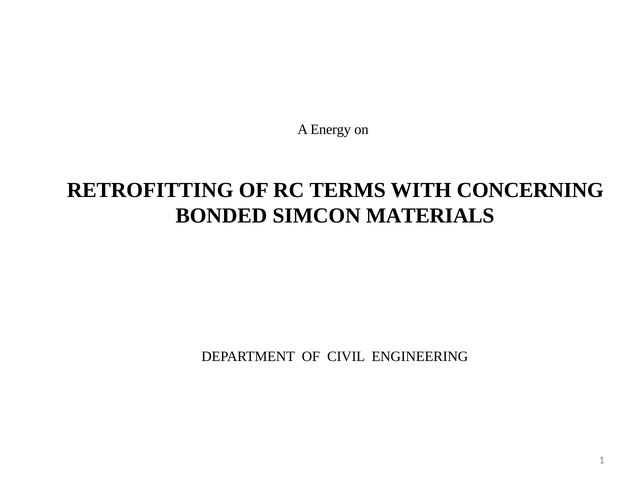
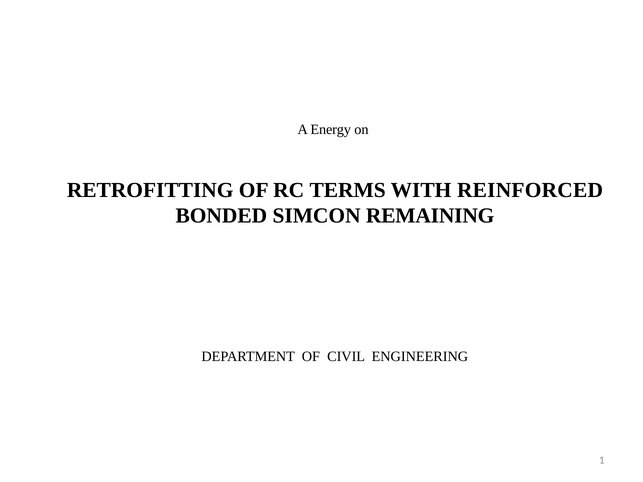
CONCERNING: CONCERNING -> REINFORCED
MATERIALS: MATERIALS -> REMAINING
